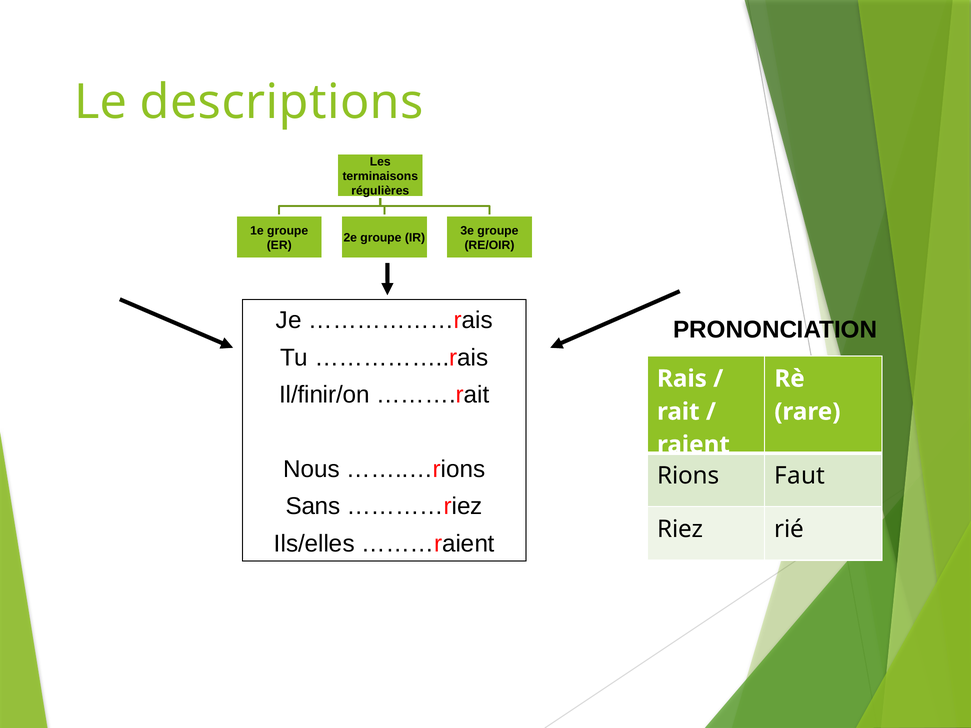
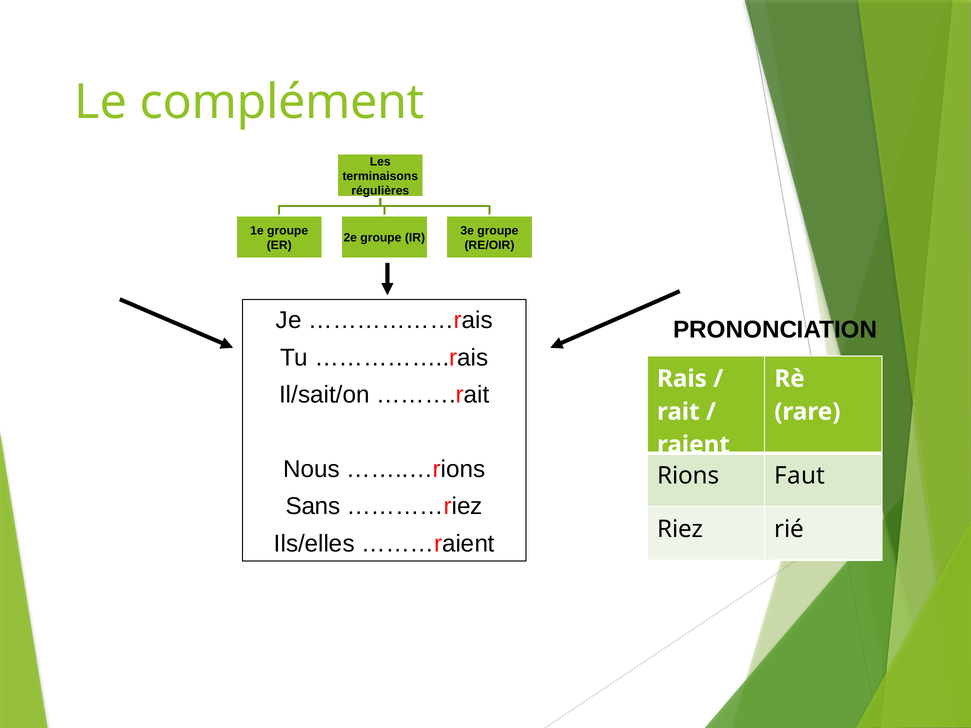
descriptions: descriptions -> complément
Il/finir/on: Il/finir/on -> Il/sait/on
